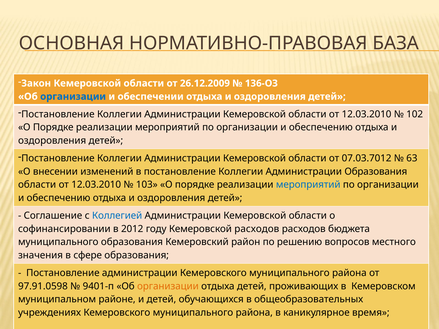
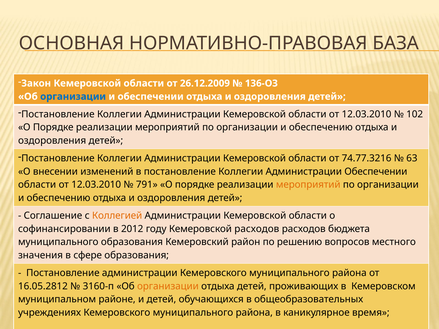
07.03.7012: 07.03.7012 -> 74.77.3216
Администрации Образования: Образования -> Обеспечении
103: 103 -> 791
мероприятий at (308, 185) colour: blue -> orange
Коллегией colour: blue -> orange
97.91.0598: 97.91.0598 -> 16.05.2812
9401-п: 9401-п -> 3160-п
